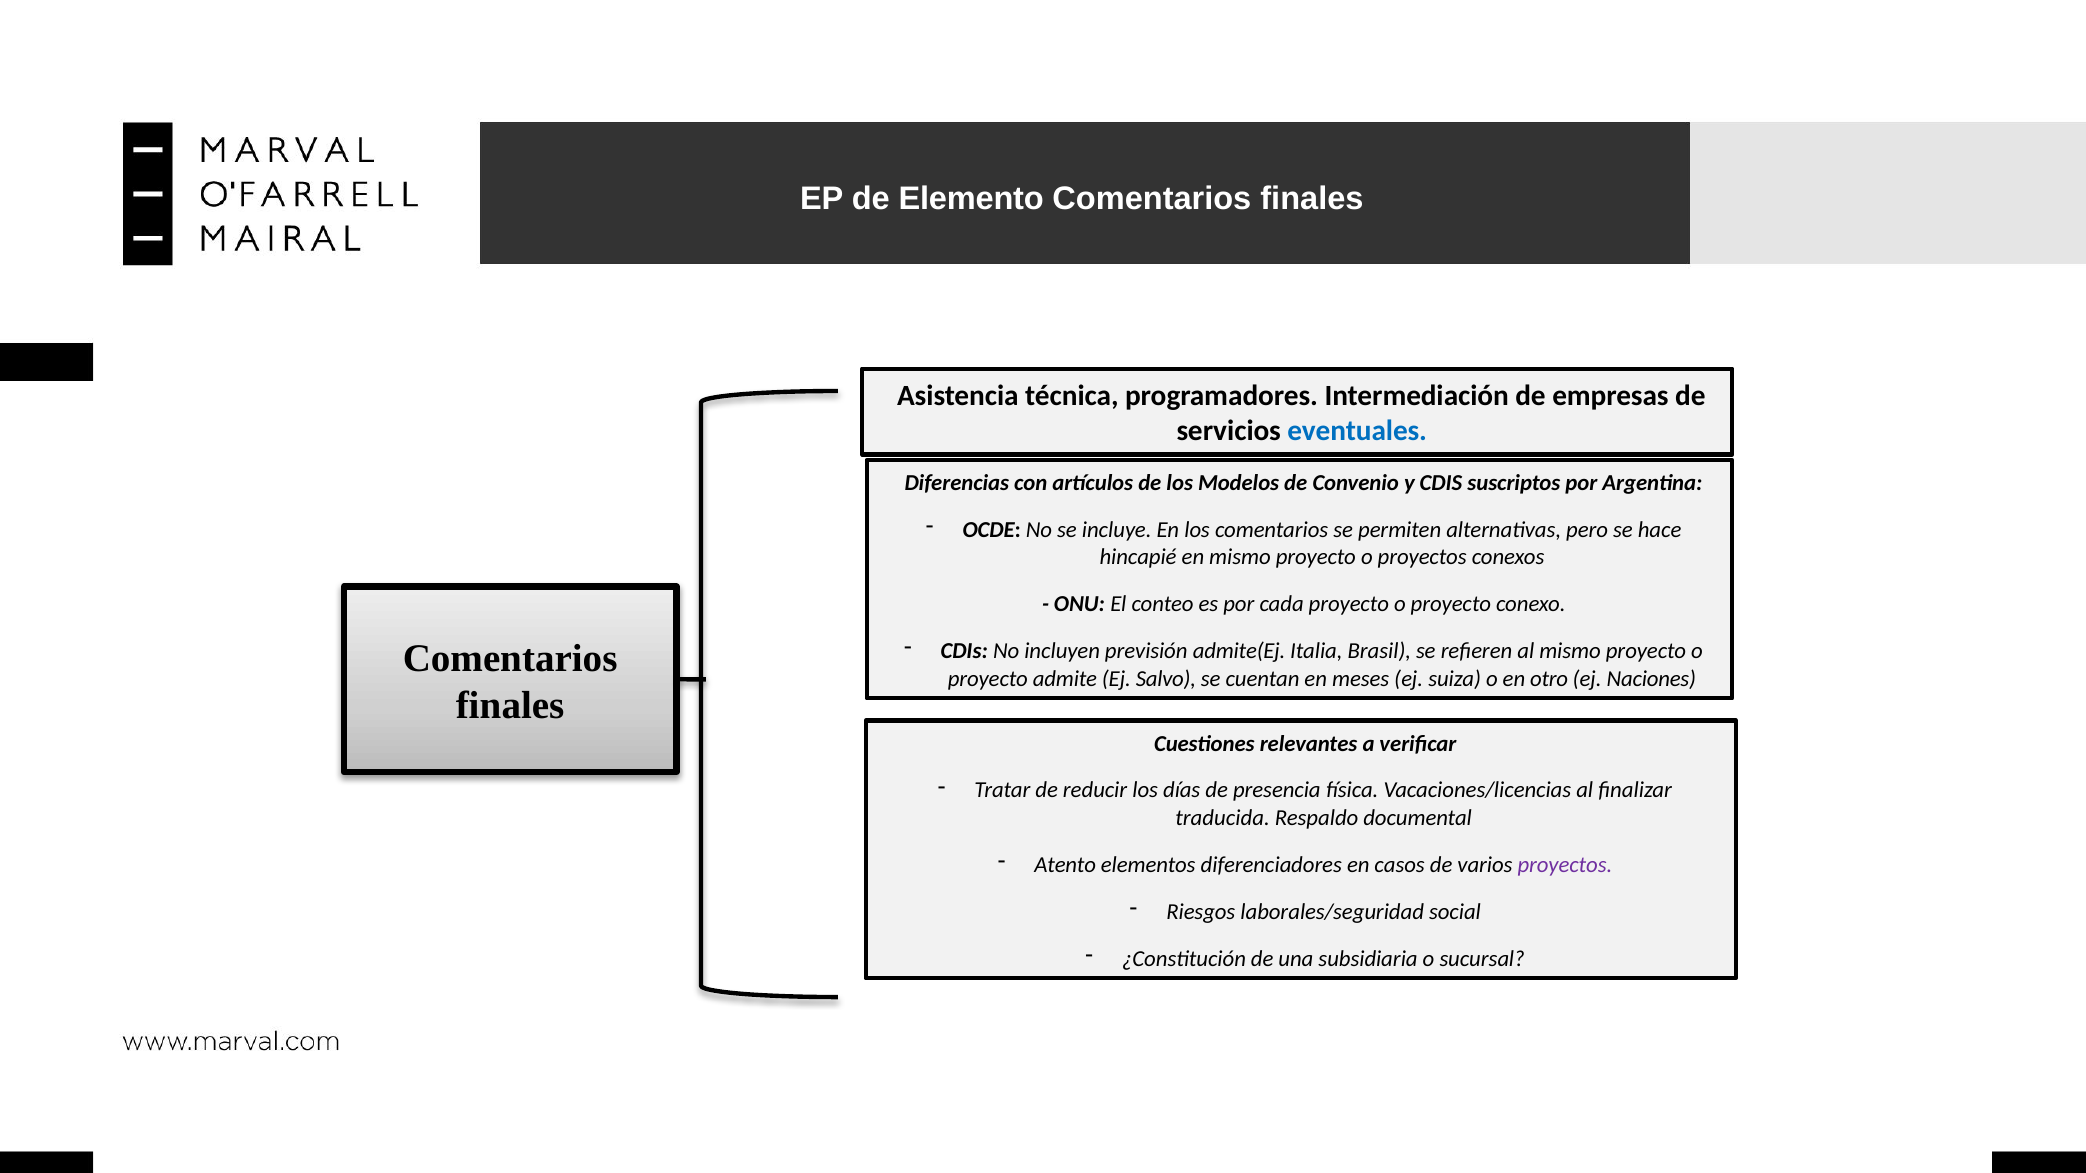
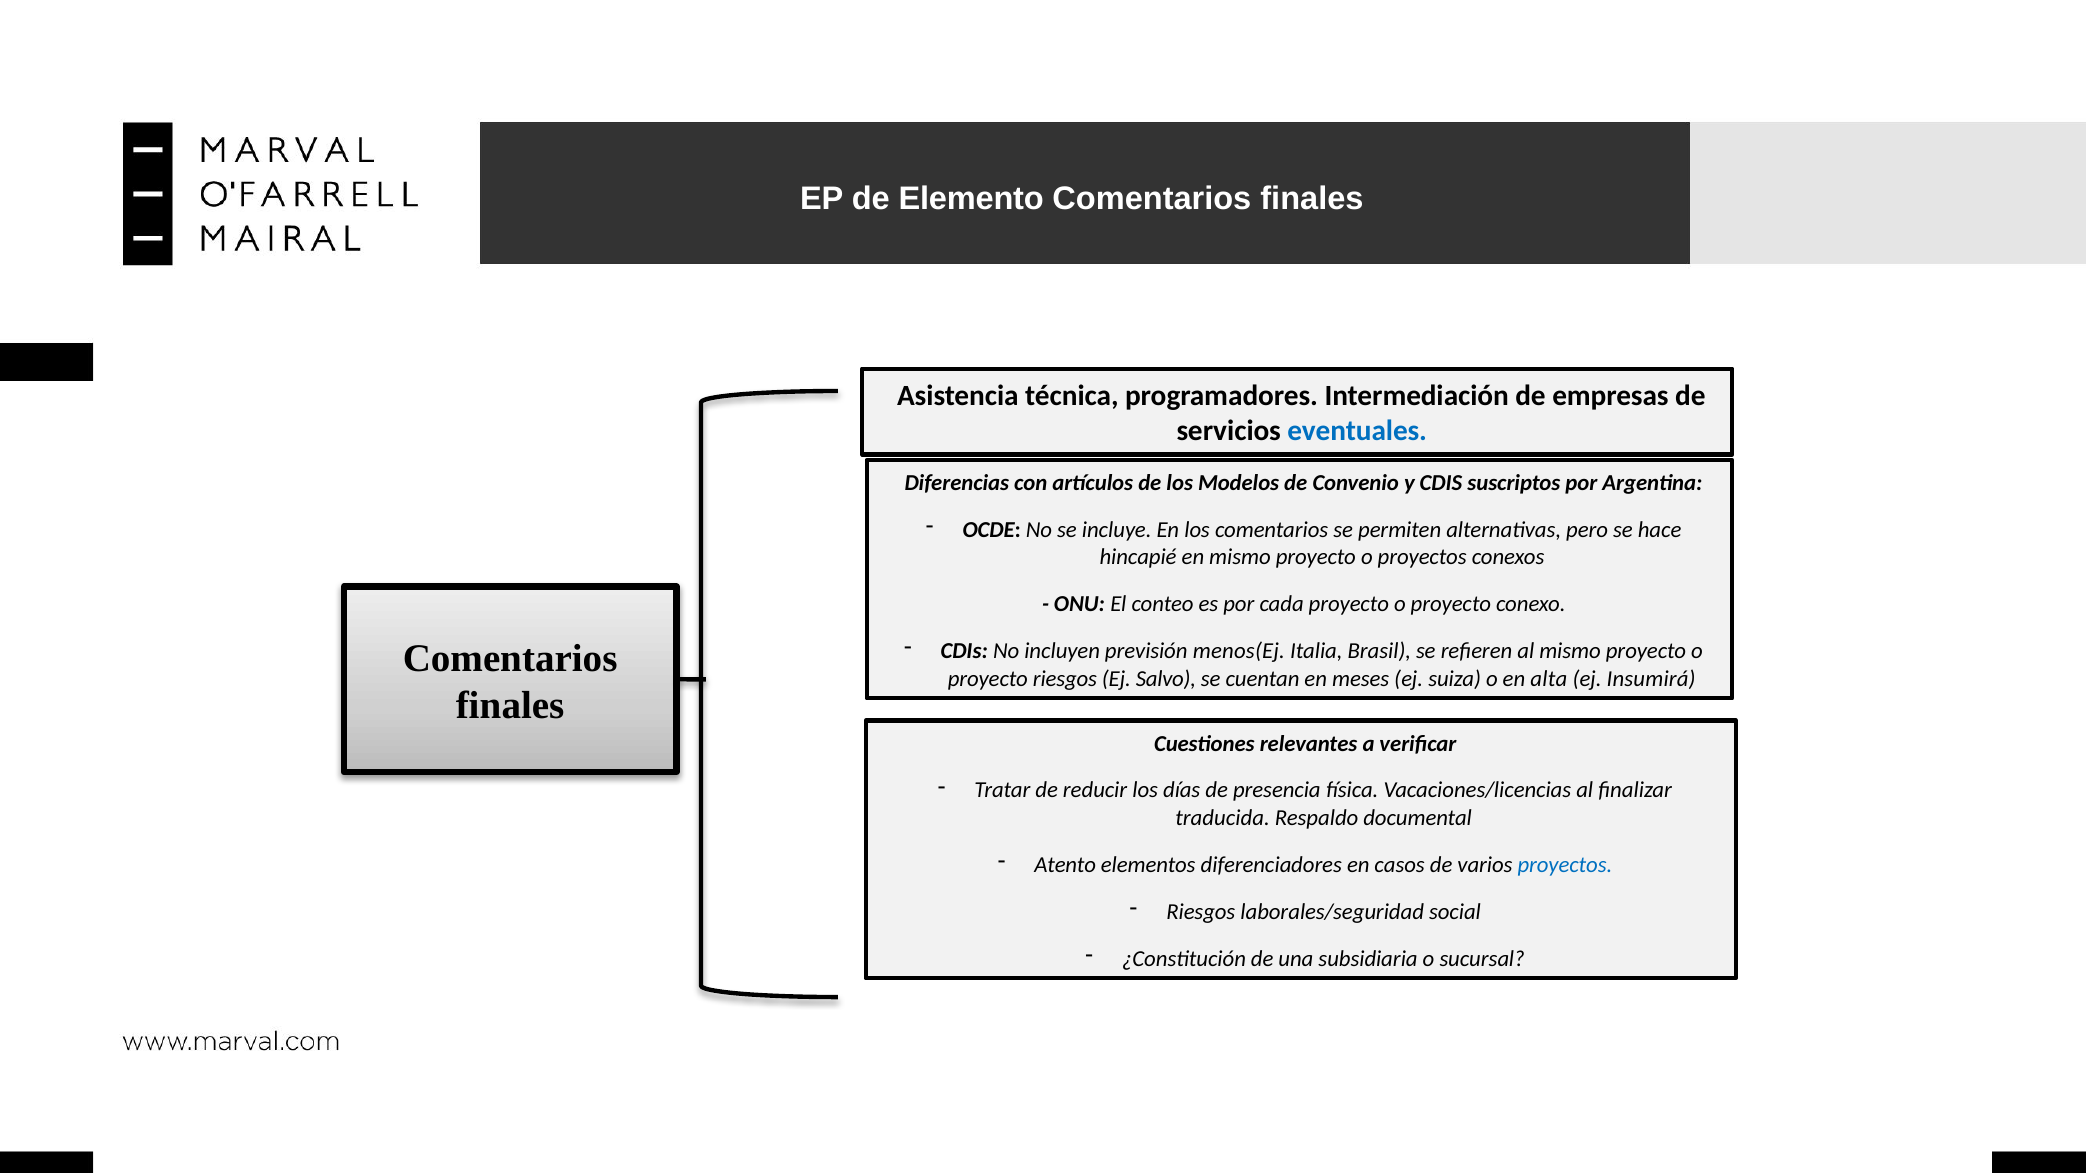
admite(Ej: admite(Ej -> menos(Ej
proyecto admite: admite -> riesgos
otro: otro -> alta
Naciones: Naciones -> Insumirá
proyectos at (1565, 865) colour: purple -> blue
